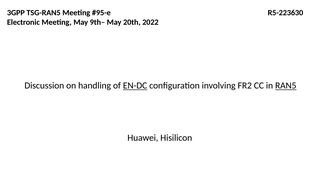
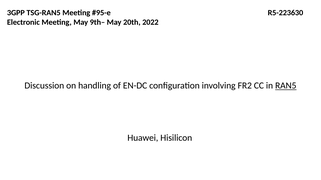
EN-DC underline: present -> none
